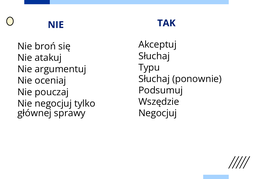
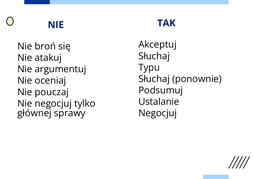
Wszędzie: Wszędzie -> Ustalanie
